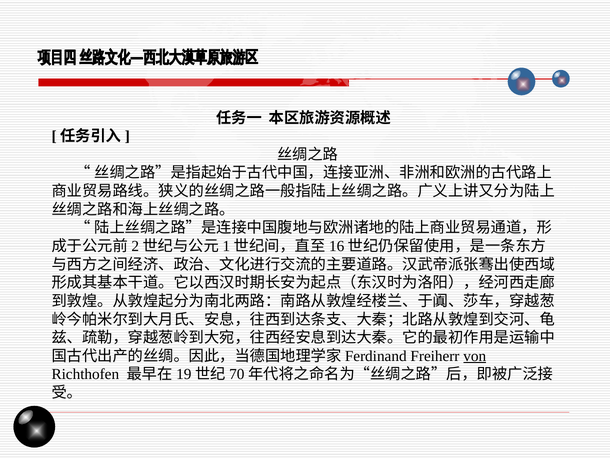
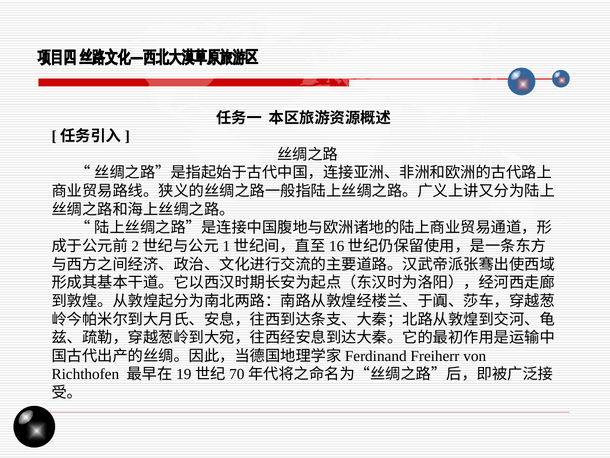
von underline: present -> none
